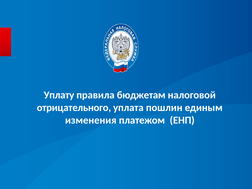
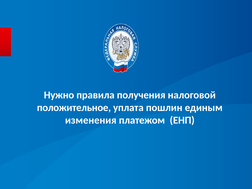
Уплату: Уплату -> Нужно
бюджетам: бюджетам -> получения
отрицательного: отрицательного -> положительное
